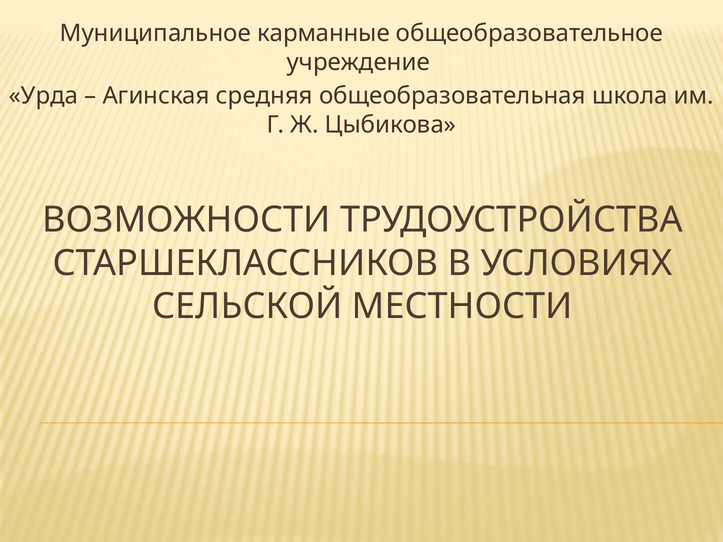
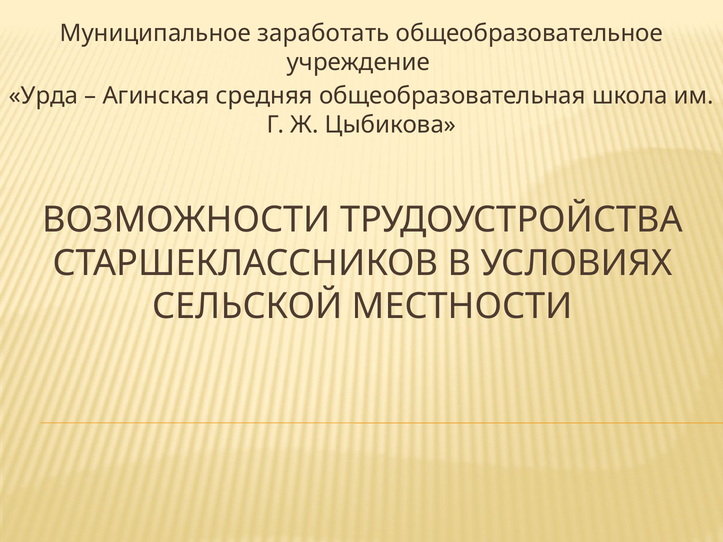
карманные: карманные -> заработать
